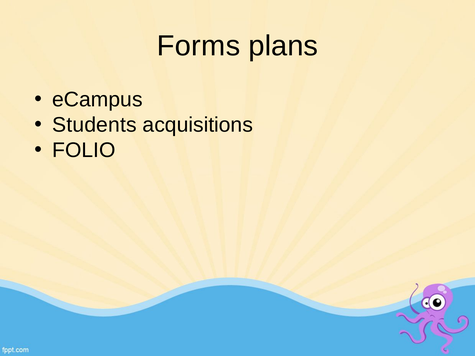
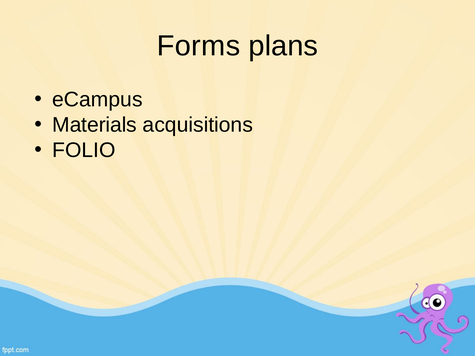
Students: Students -> Materials
